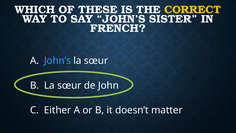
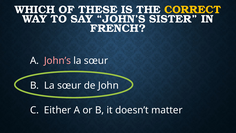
John’s at (57, 61) colour: light blue -> pink
